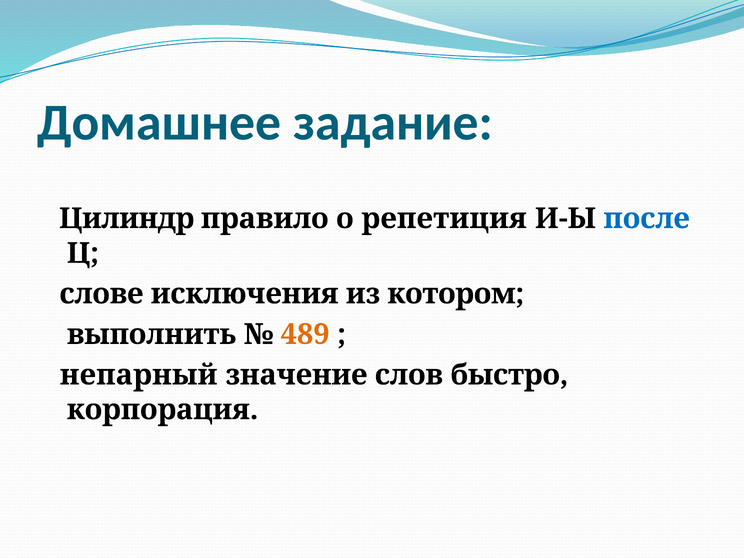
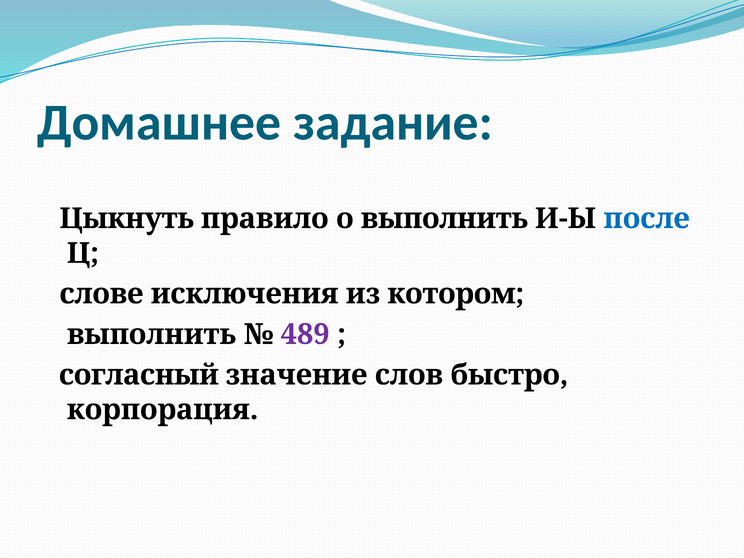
Цилиндр: Цилиндр -> Цыкнуть
о репетиция: репетиция -> выполнить
489 colour: orange -> purple
непарный: непарный -> согласный
